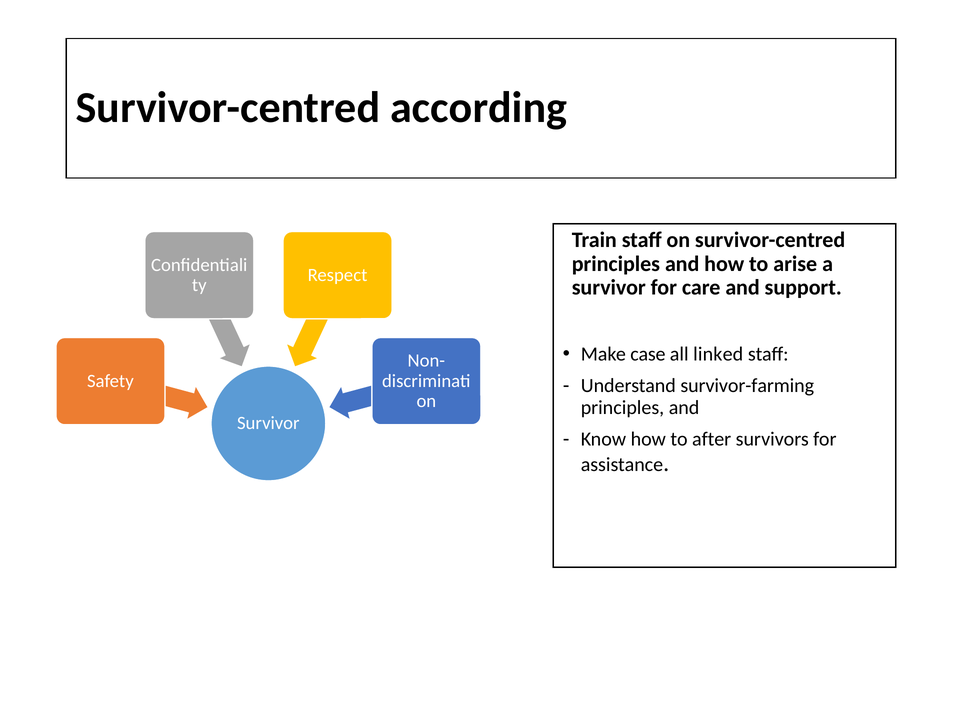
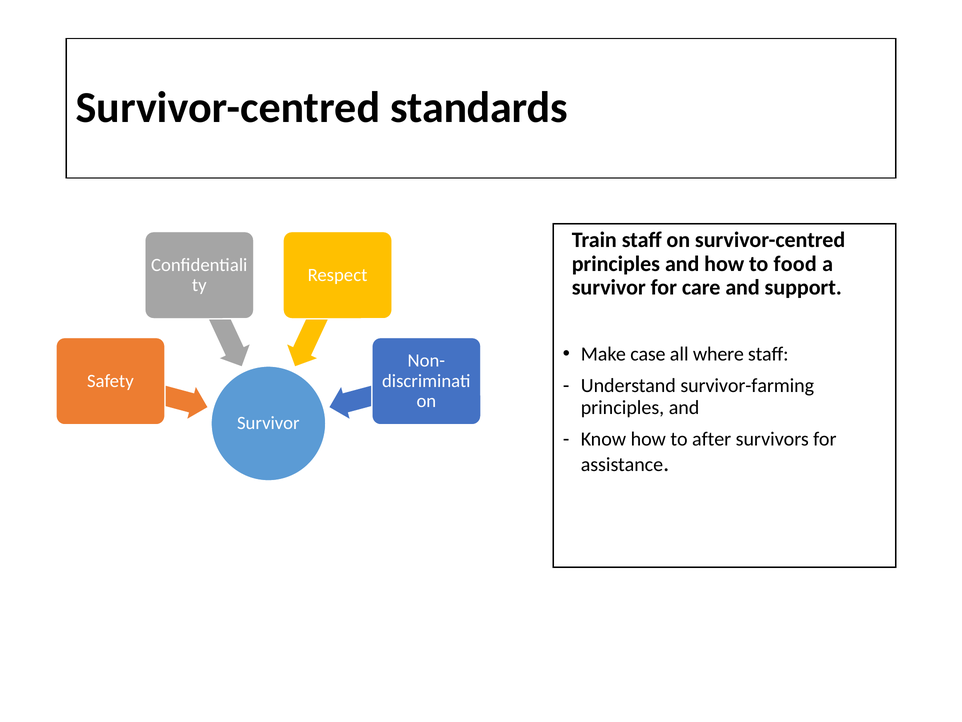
according: according -> standards
arise: arise -> food
linked: linked -> where
